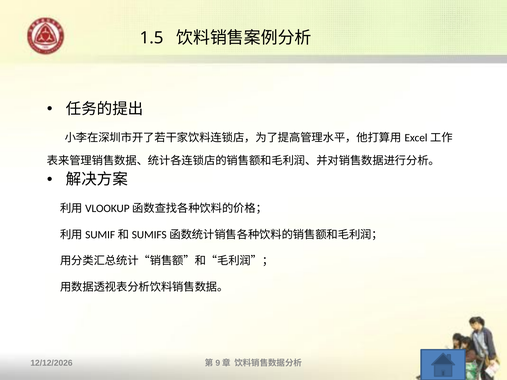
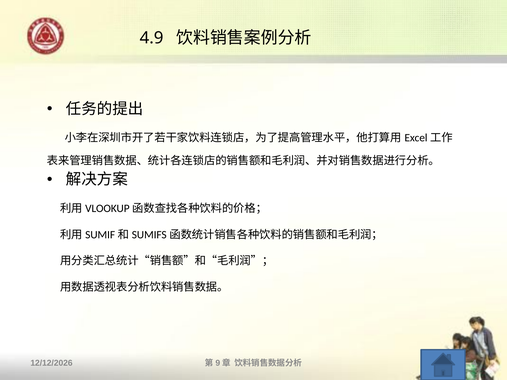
1.5: 1.5 -> 4.9
